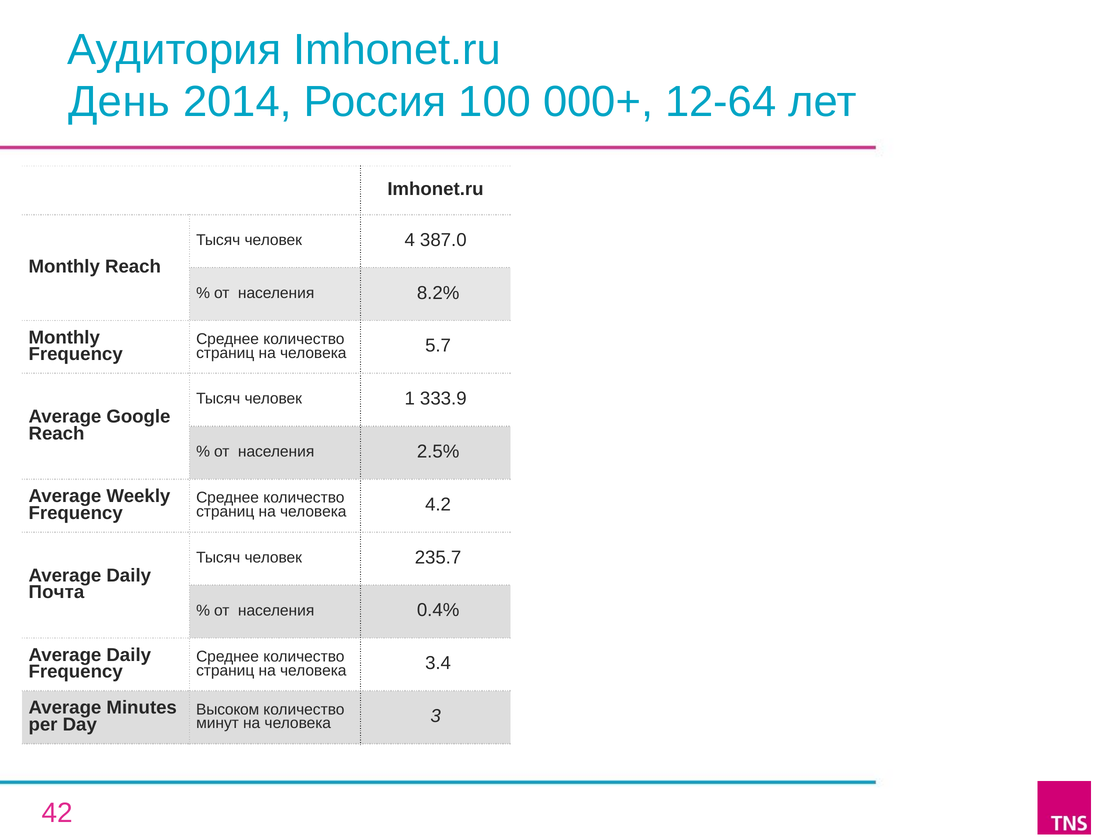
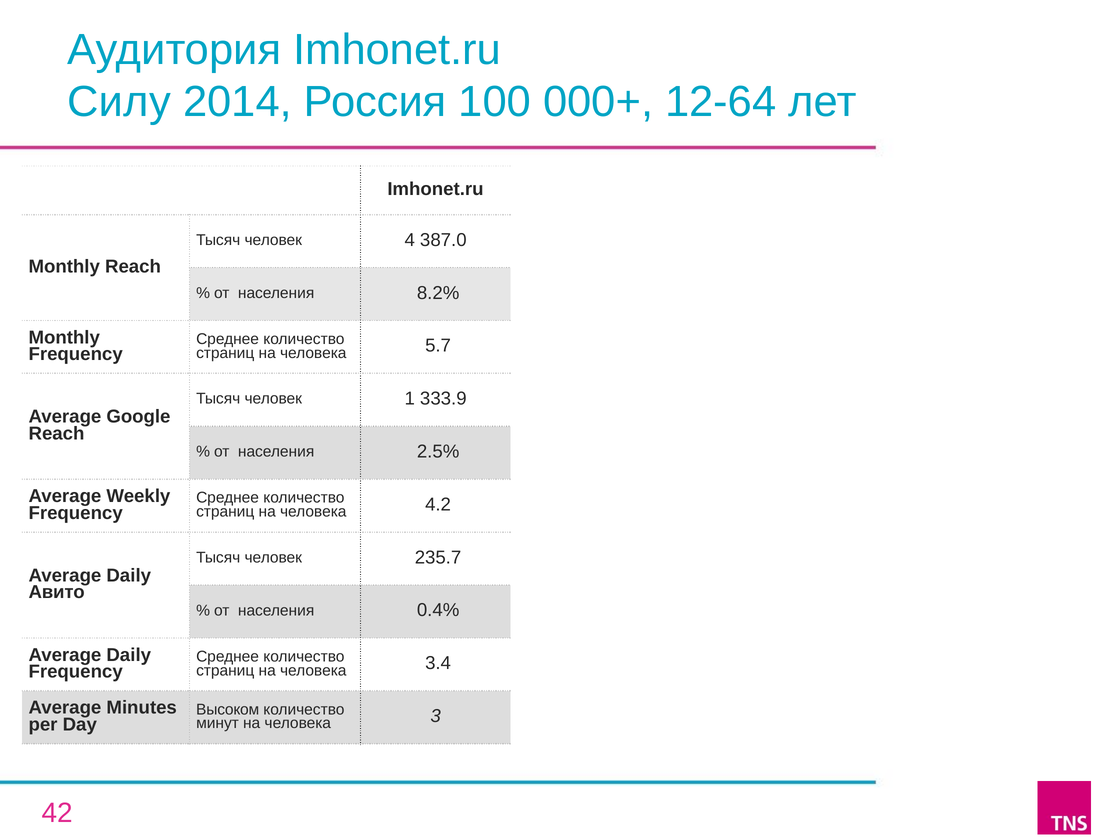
День: День -> Силу
Почта: Почта -> Авито
